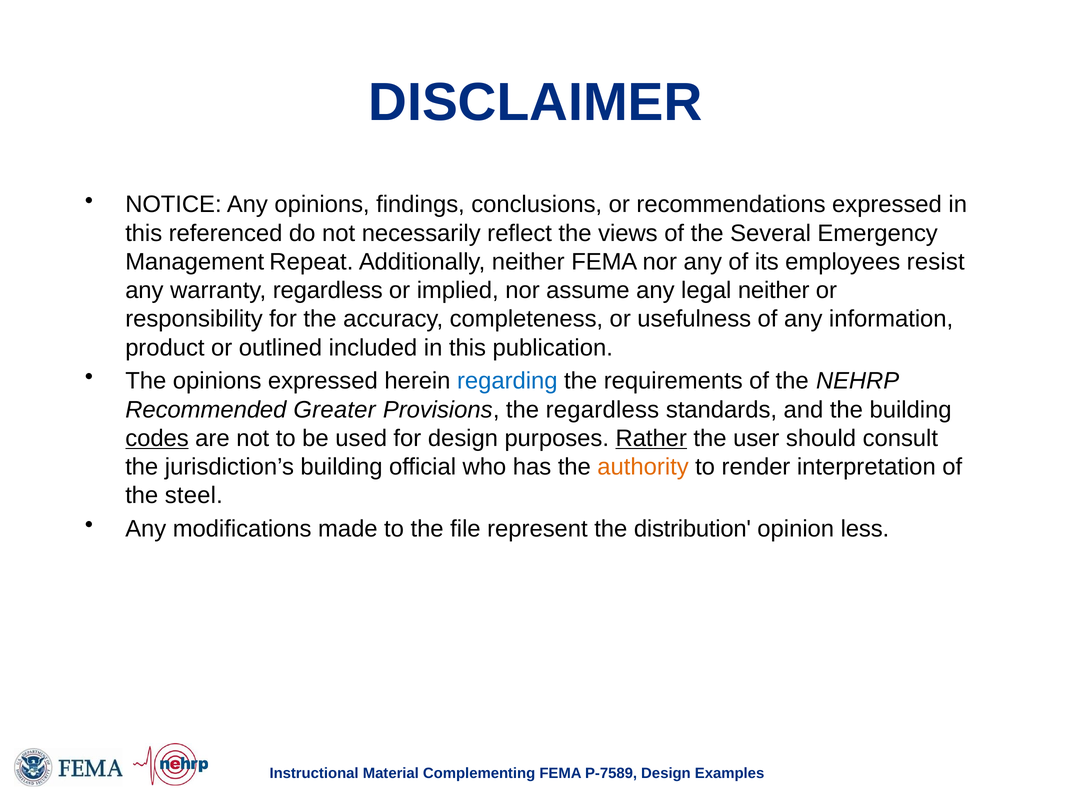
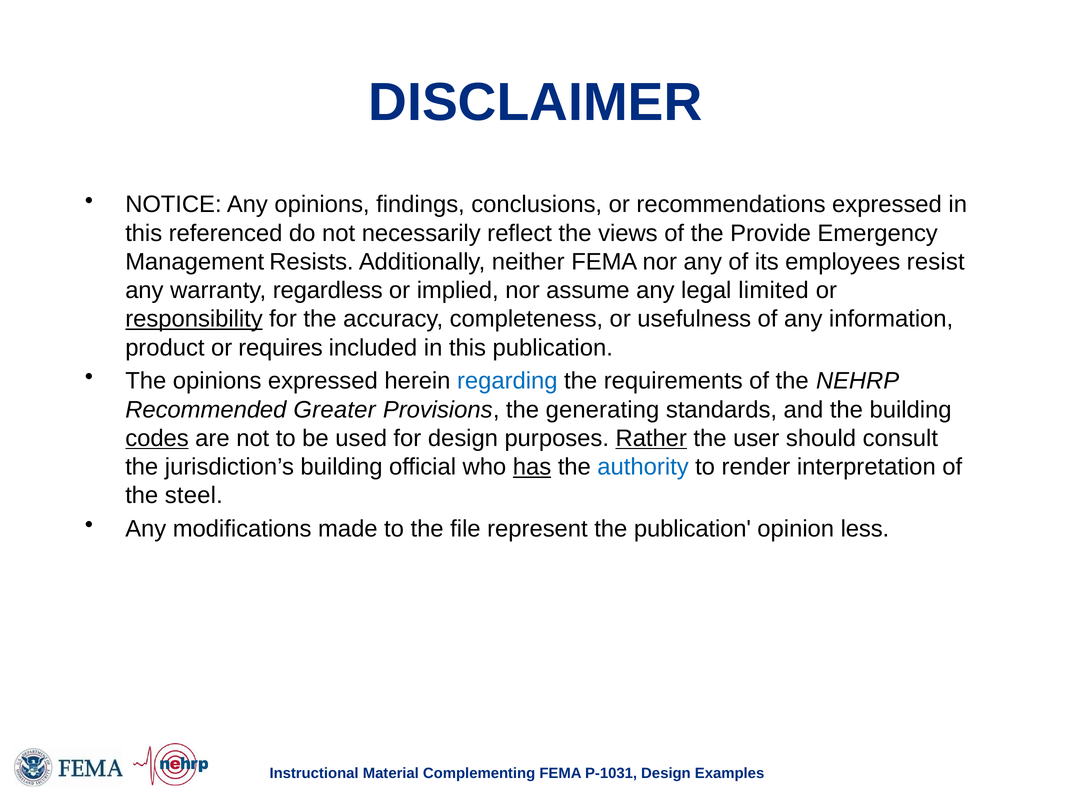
Several: Several -> Provide
Repeat: Repeat -> Resists
legal neither: neither -> limited
responsibility underline: none -> present
outlined: outlined -> requires
the regardless: regardless -> generating
has underline: none -> present
authority colour: orange -> blue
the distribution: distribution -> publication
P-7589: P-7589 -> P-1031
